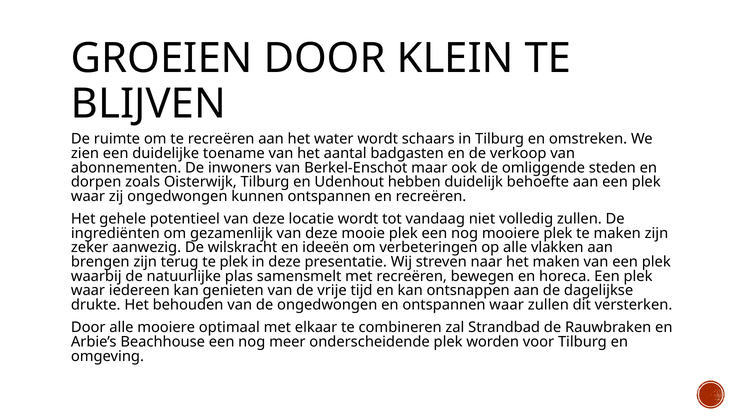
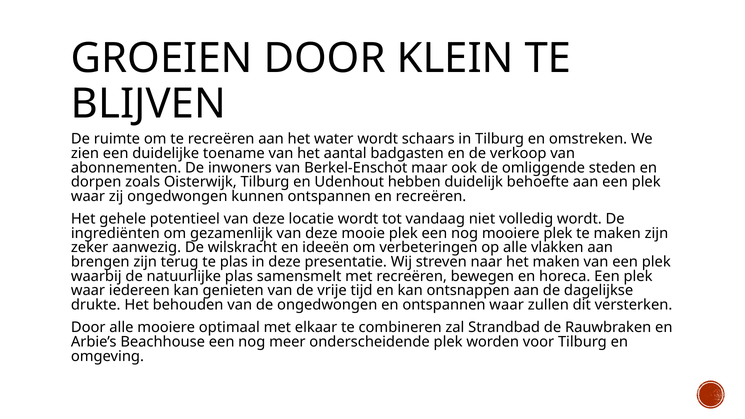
volledig zullen: zullen -> wordt
te plek: plek -> plas
